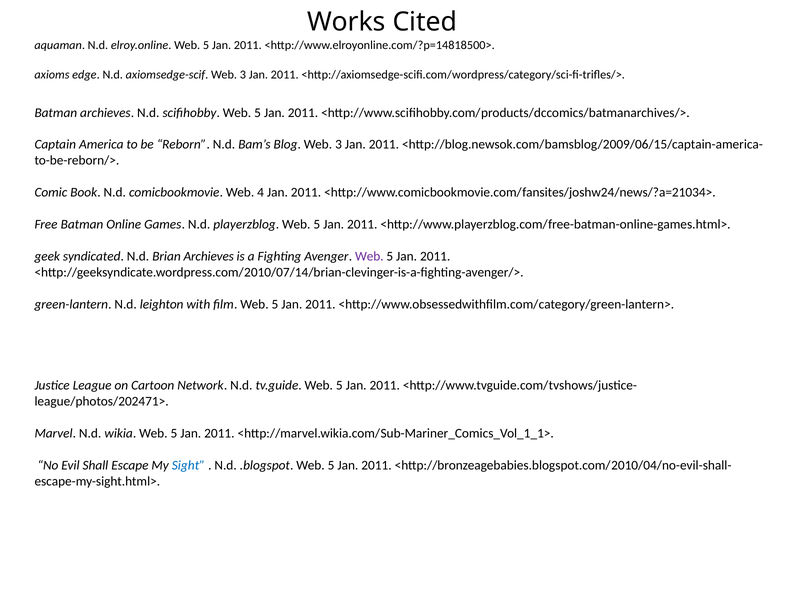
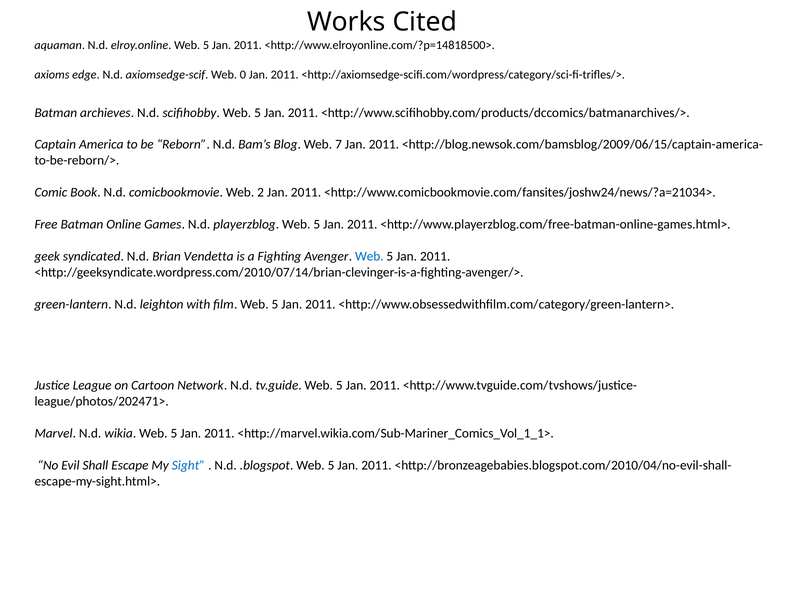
axiomsedge-scif Web 3: 3 -> 0
Blog Web 3: 3 -> 7
4: 4 -> 2
Brian Archieves: Archieves -> Vendetta
Web at (369, 257) colour: purple -> blue
